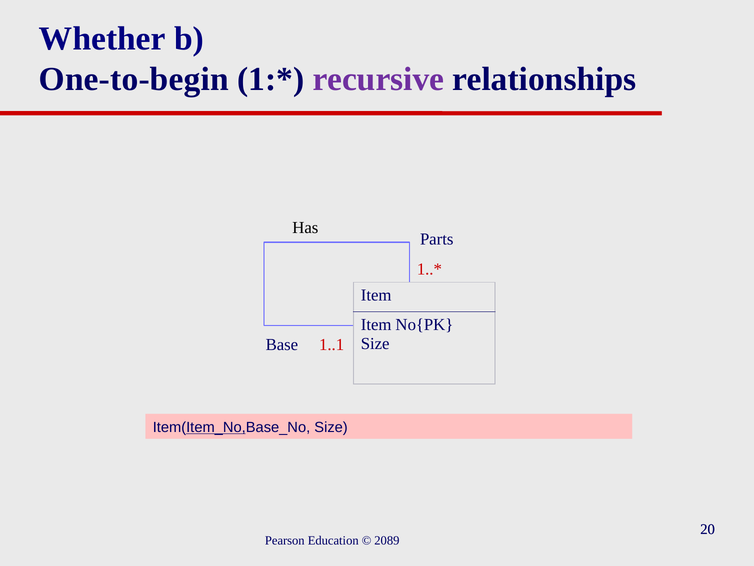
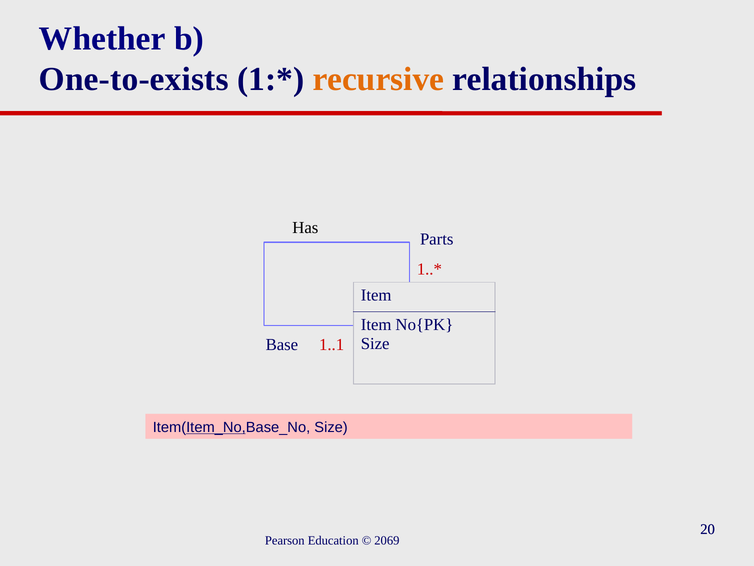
One-to-begin: One-to-begin -> One-to-exists
recursive colour: purple -> orange
2089: 2089 -> 2069
